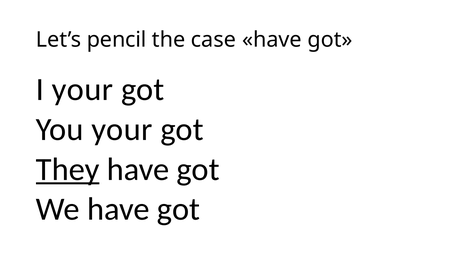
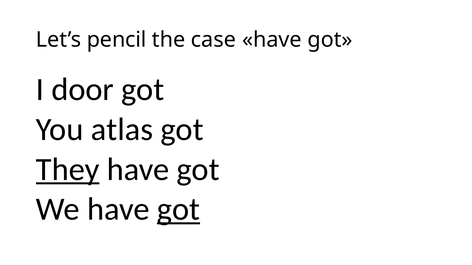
I your: your -> door
You your: your -> atlas
got at (178, 210) underline: none -> present
